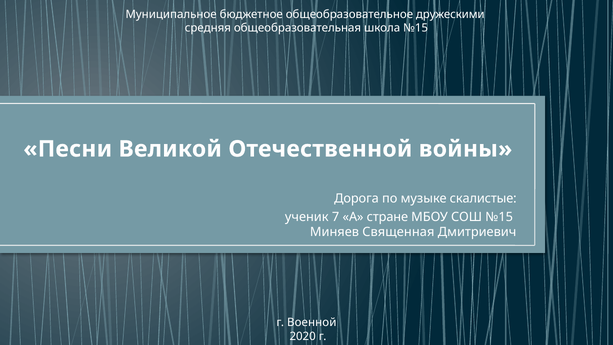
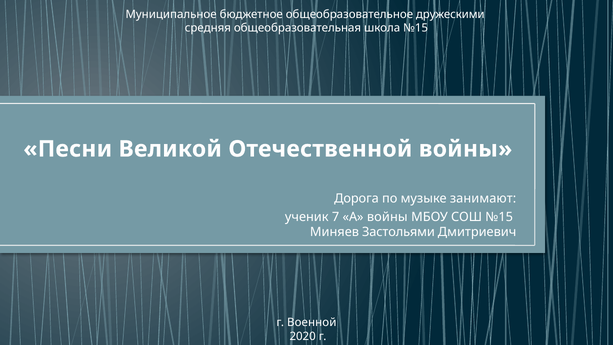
скалистые: скалистые -> занимают
А стране: стране -> войны
Священная: Священная -> Застольями
